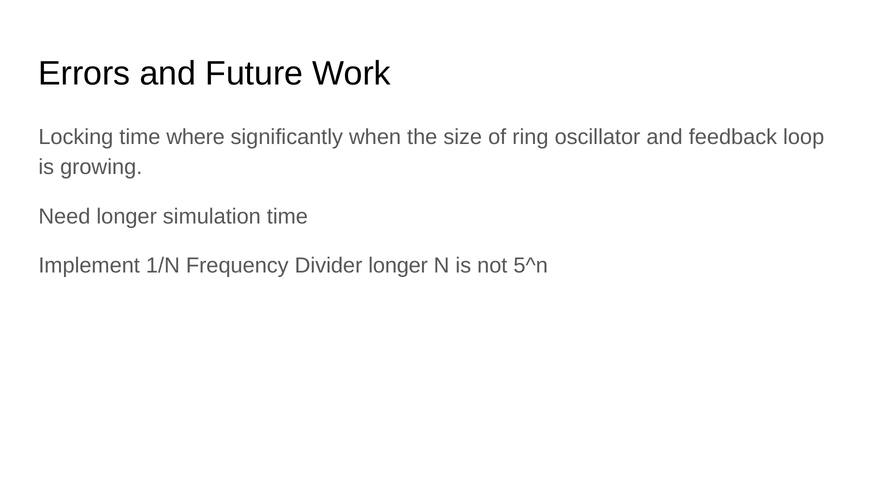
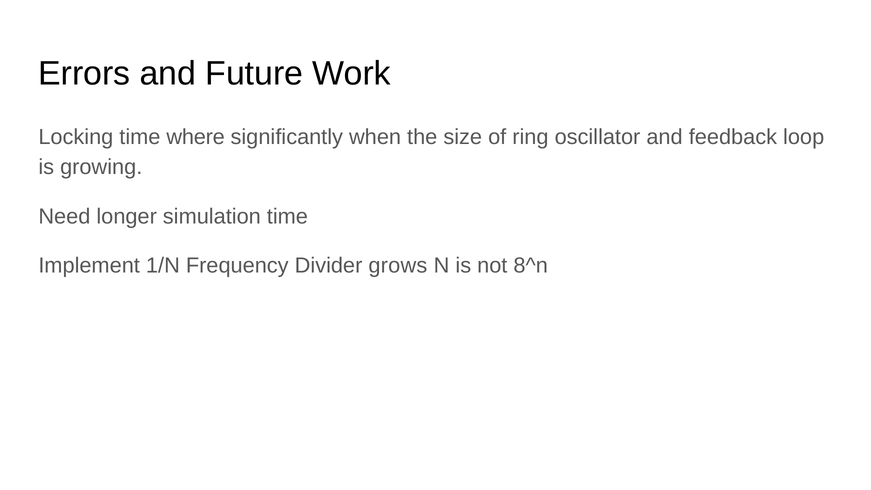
Divider longer: longer -> grows
5^n: 5^n -> 8^n
